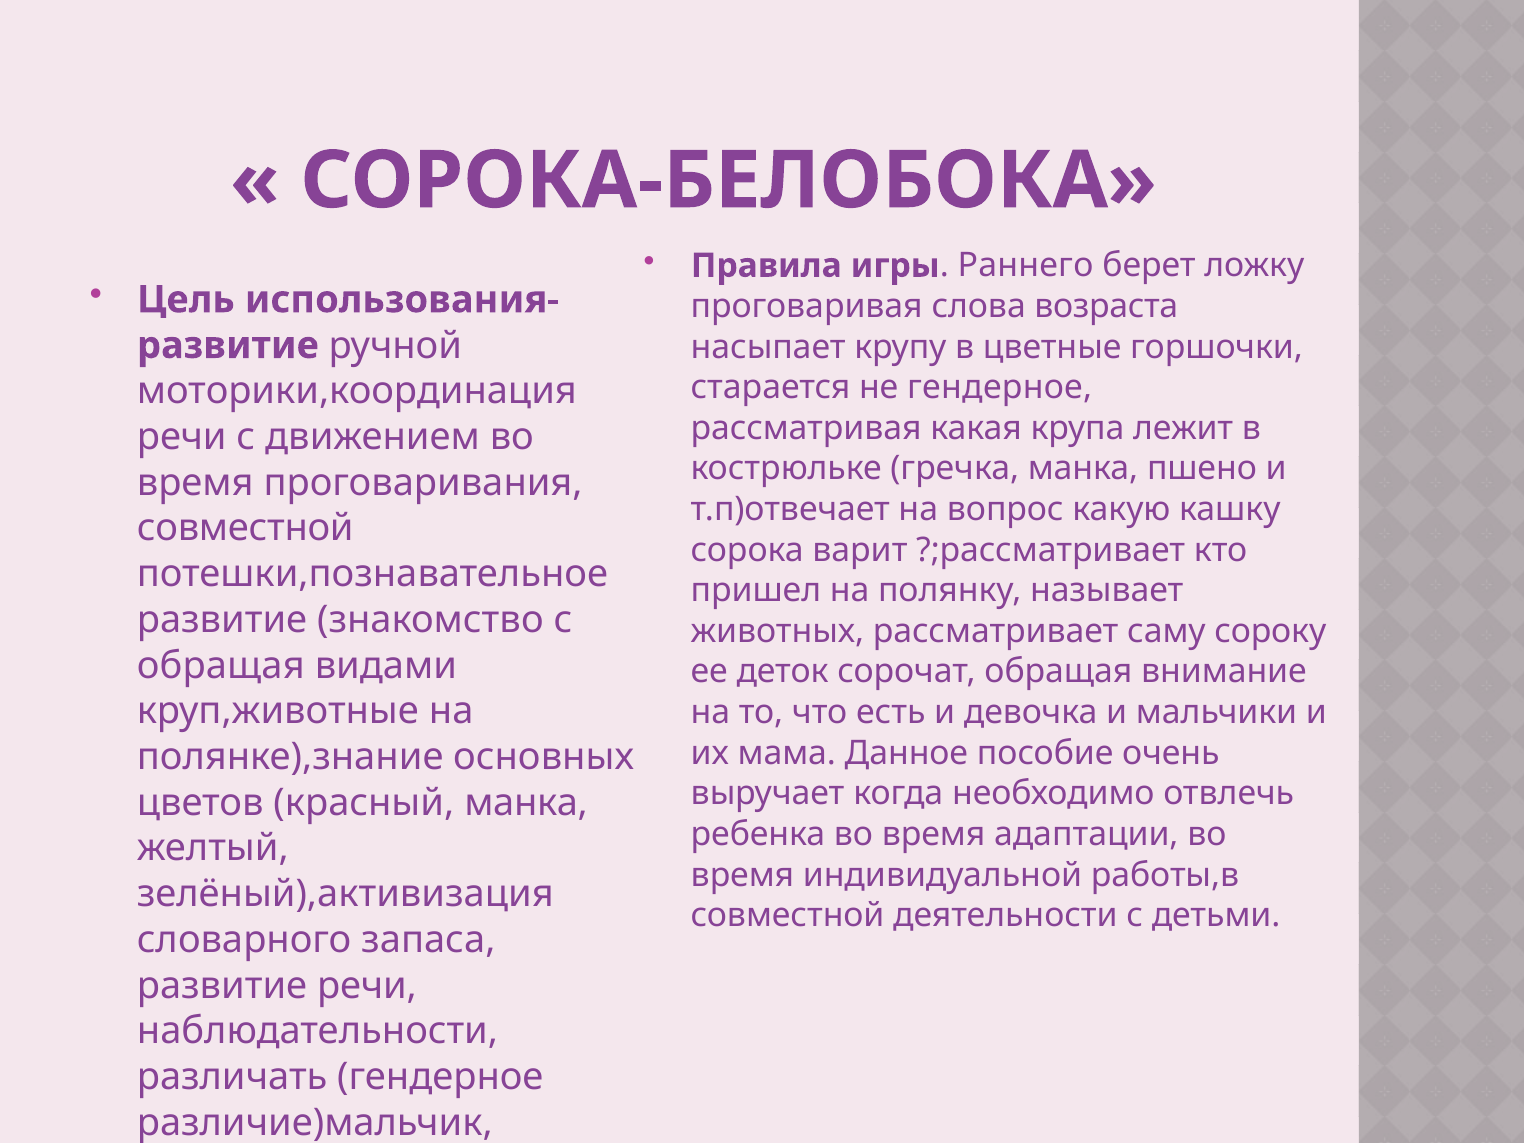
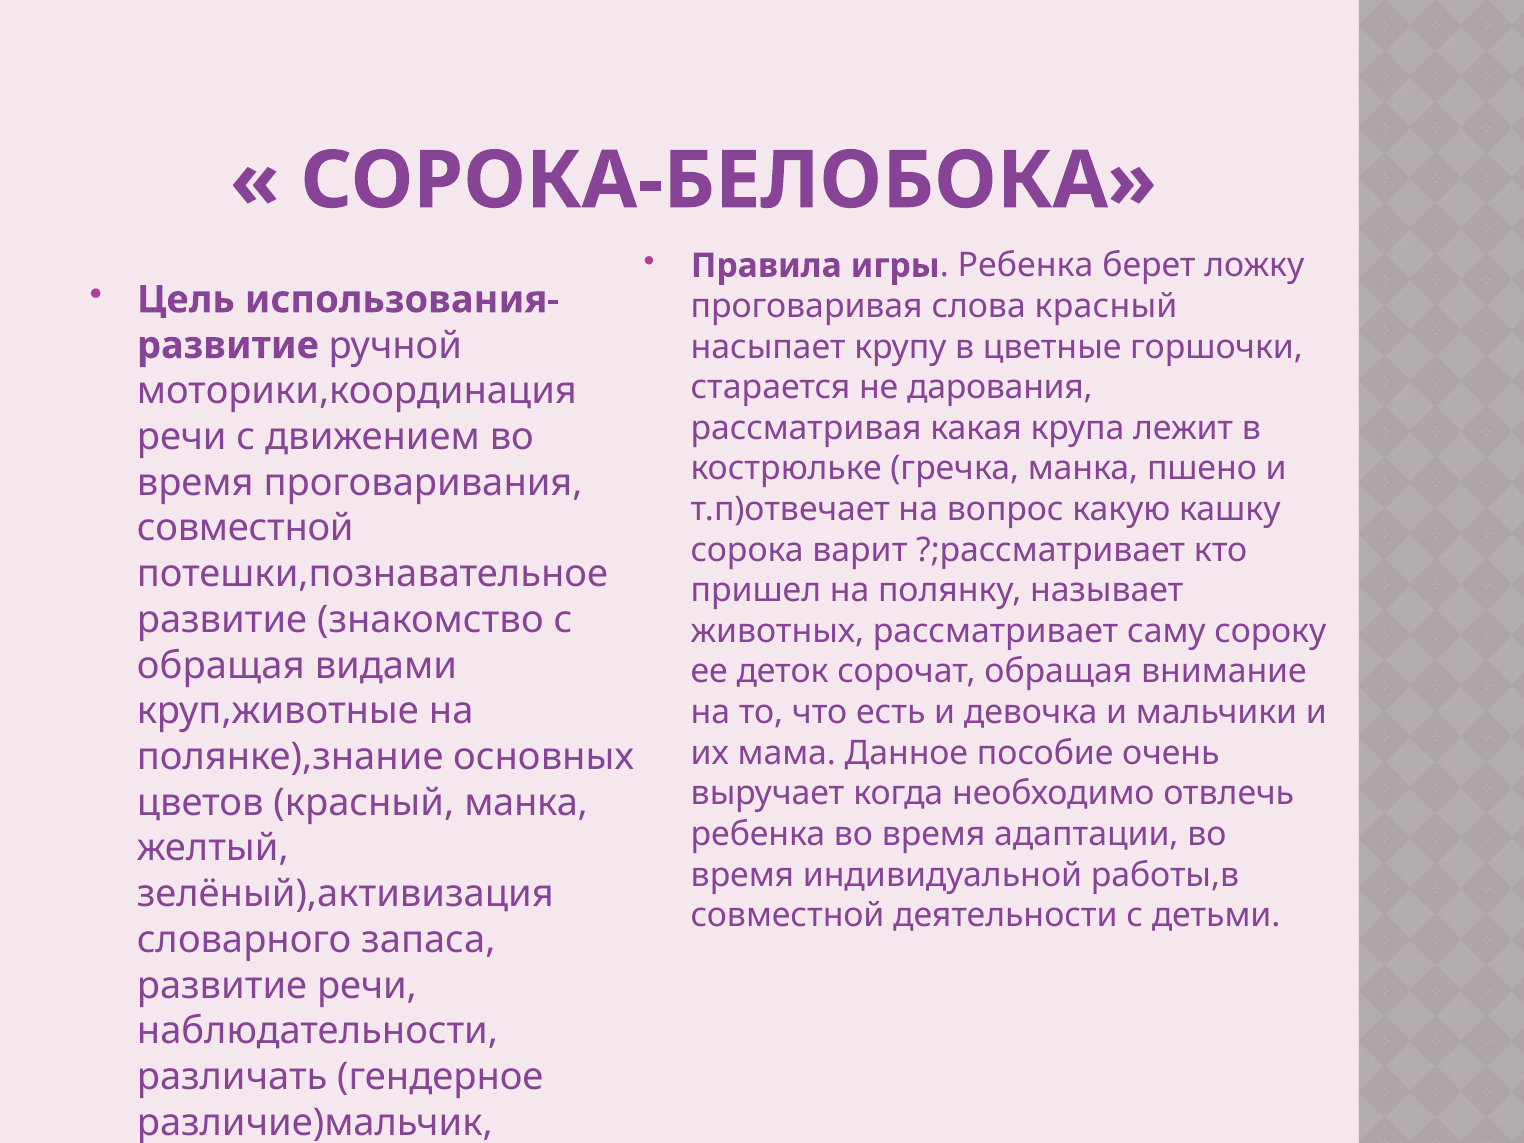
игры Раннего: Раннего -> Ребенка
слова возраста: возраста -> красный
не гендерное: гендерное -> дарования
